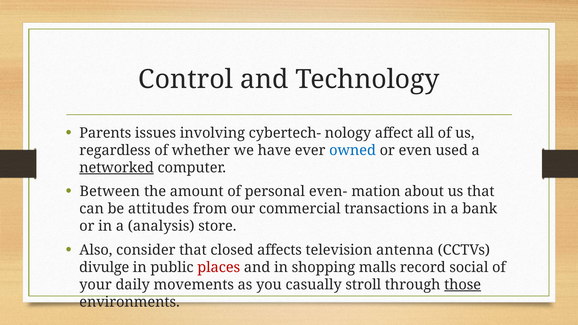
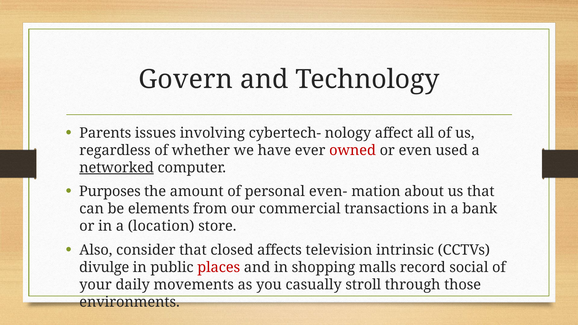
Control: Control -> Govern
owned colour: blue -> red
Between: Between -> Purposes
attitudes: attitudes -> elements
analysis: analysis -> location
antenna: antenna -> intrinsic
those underline: present -> none
